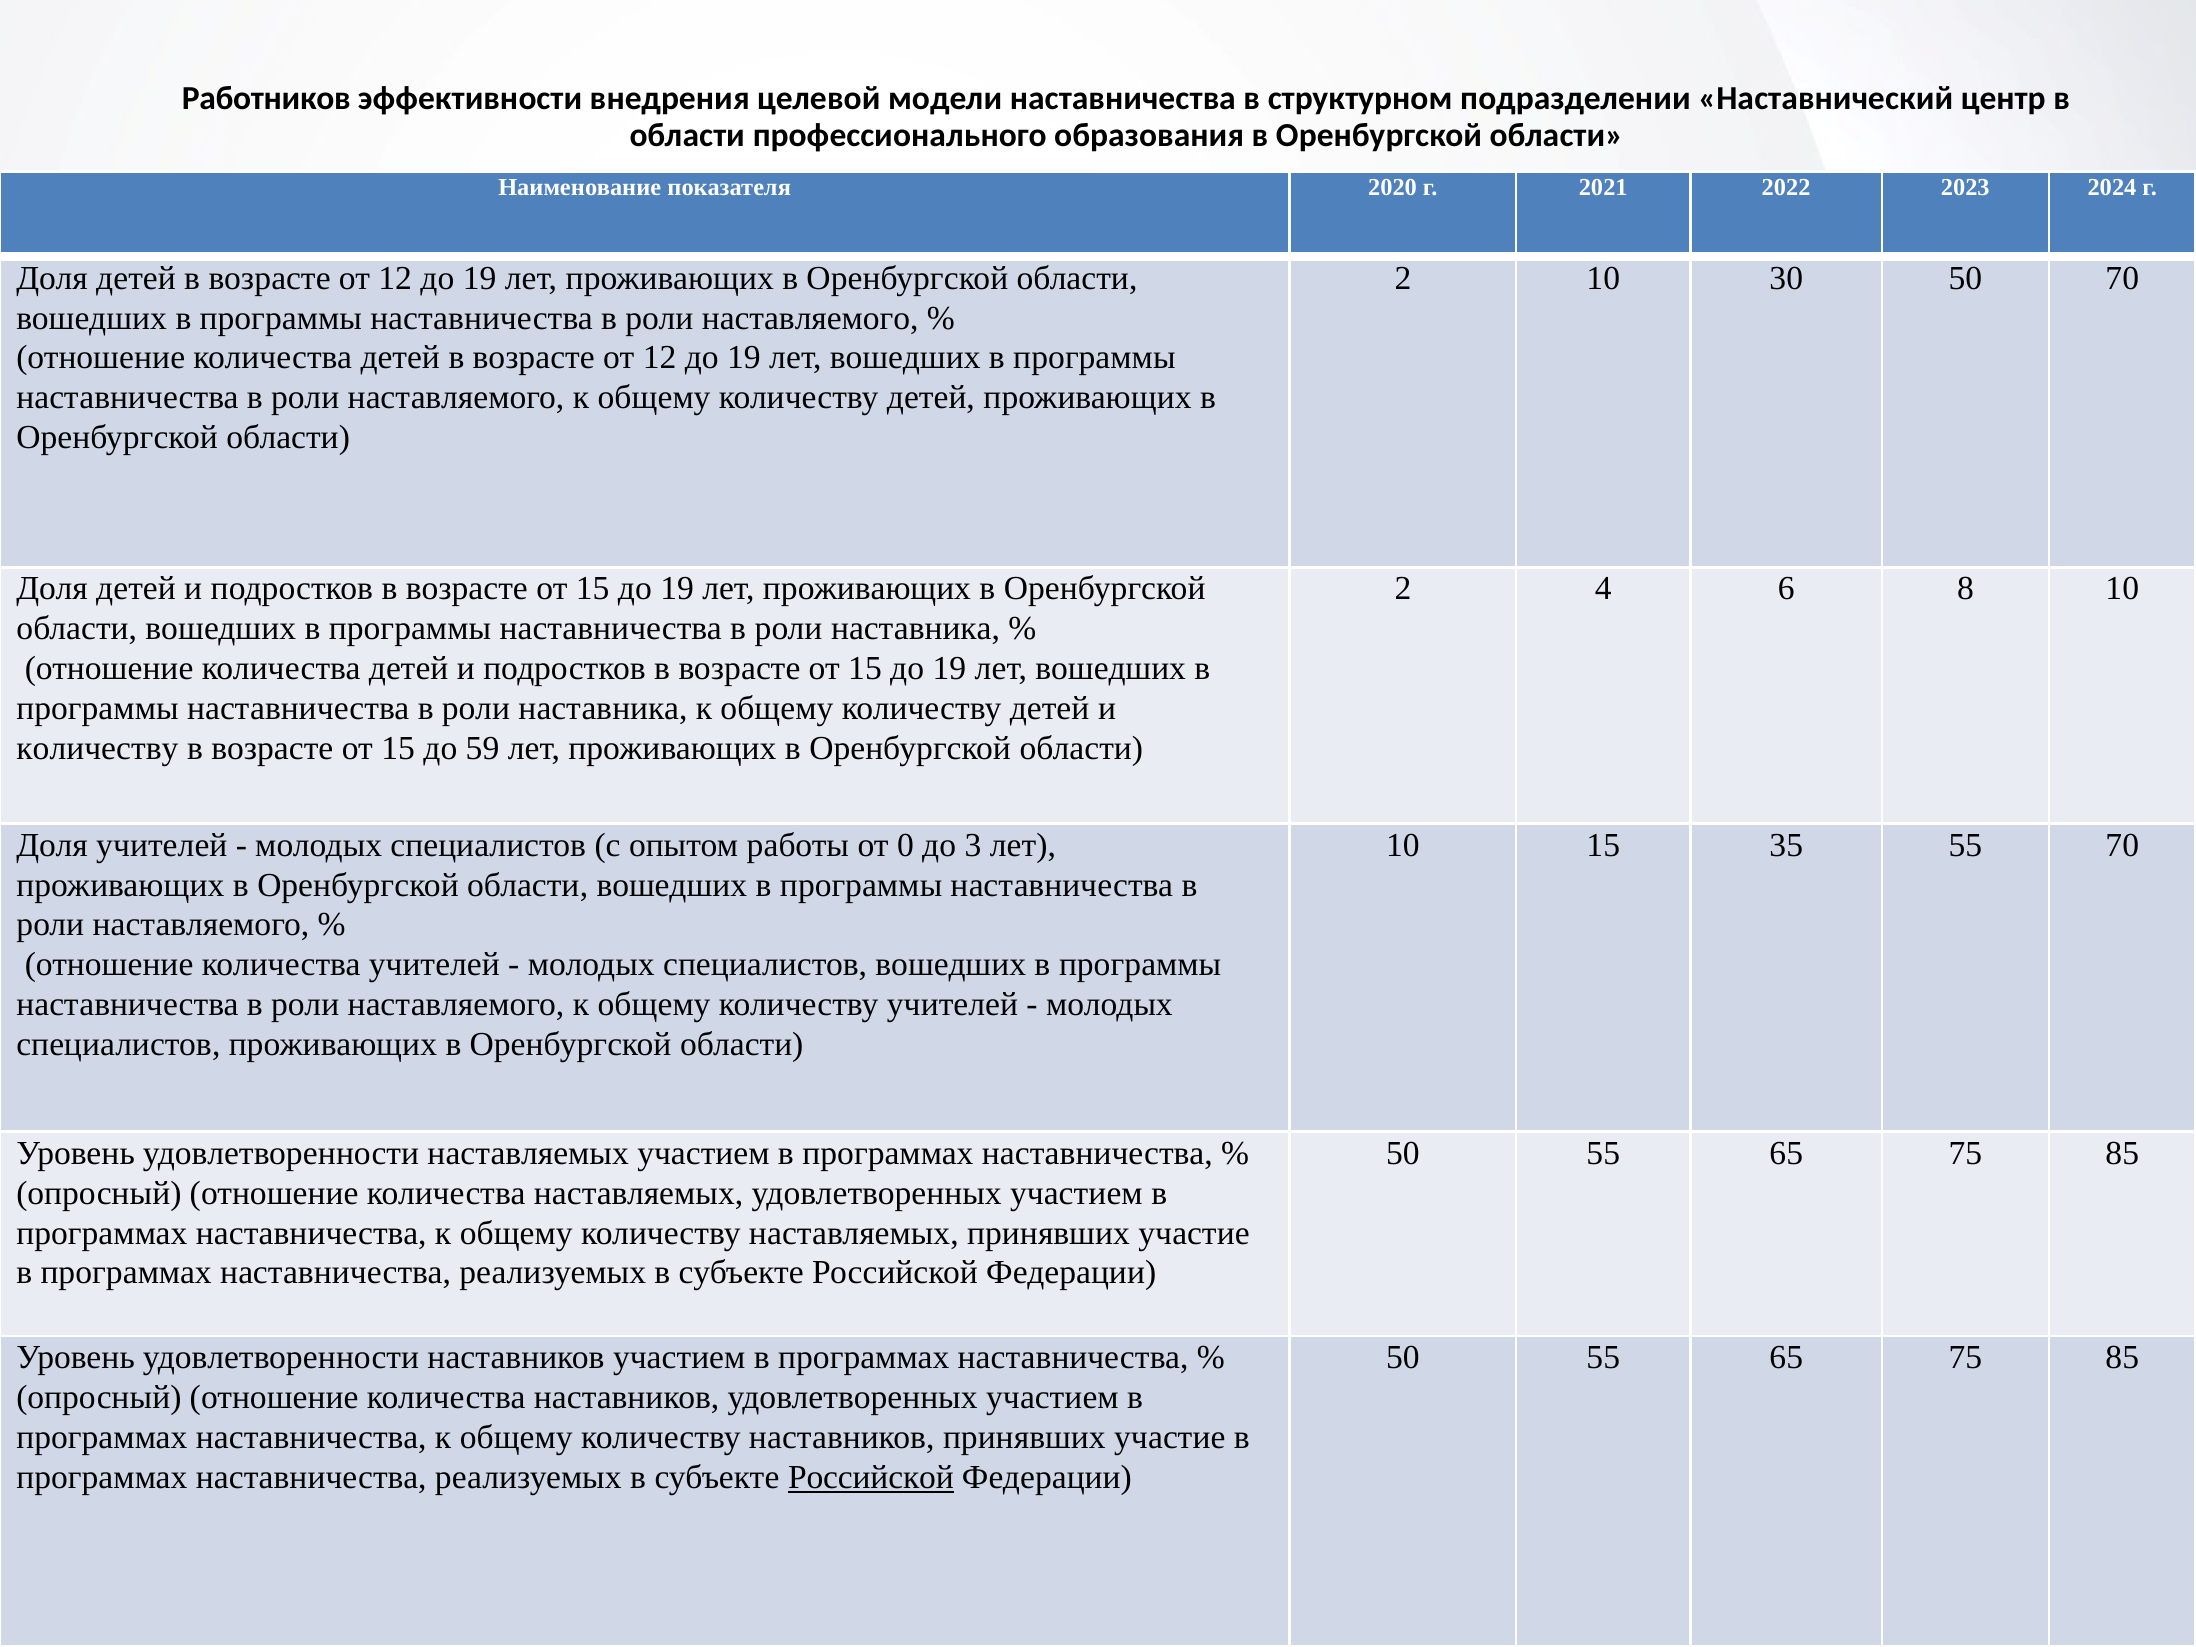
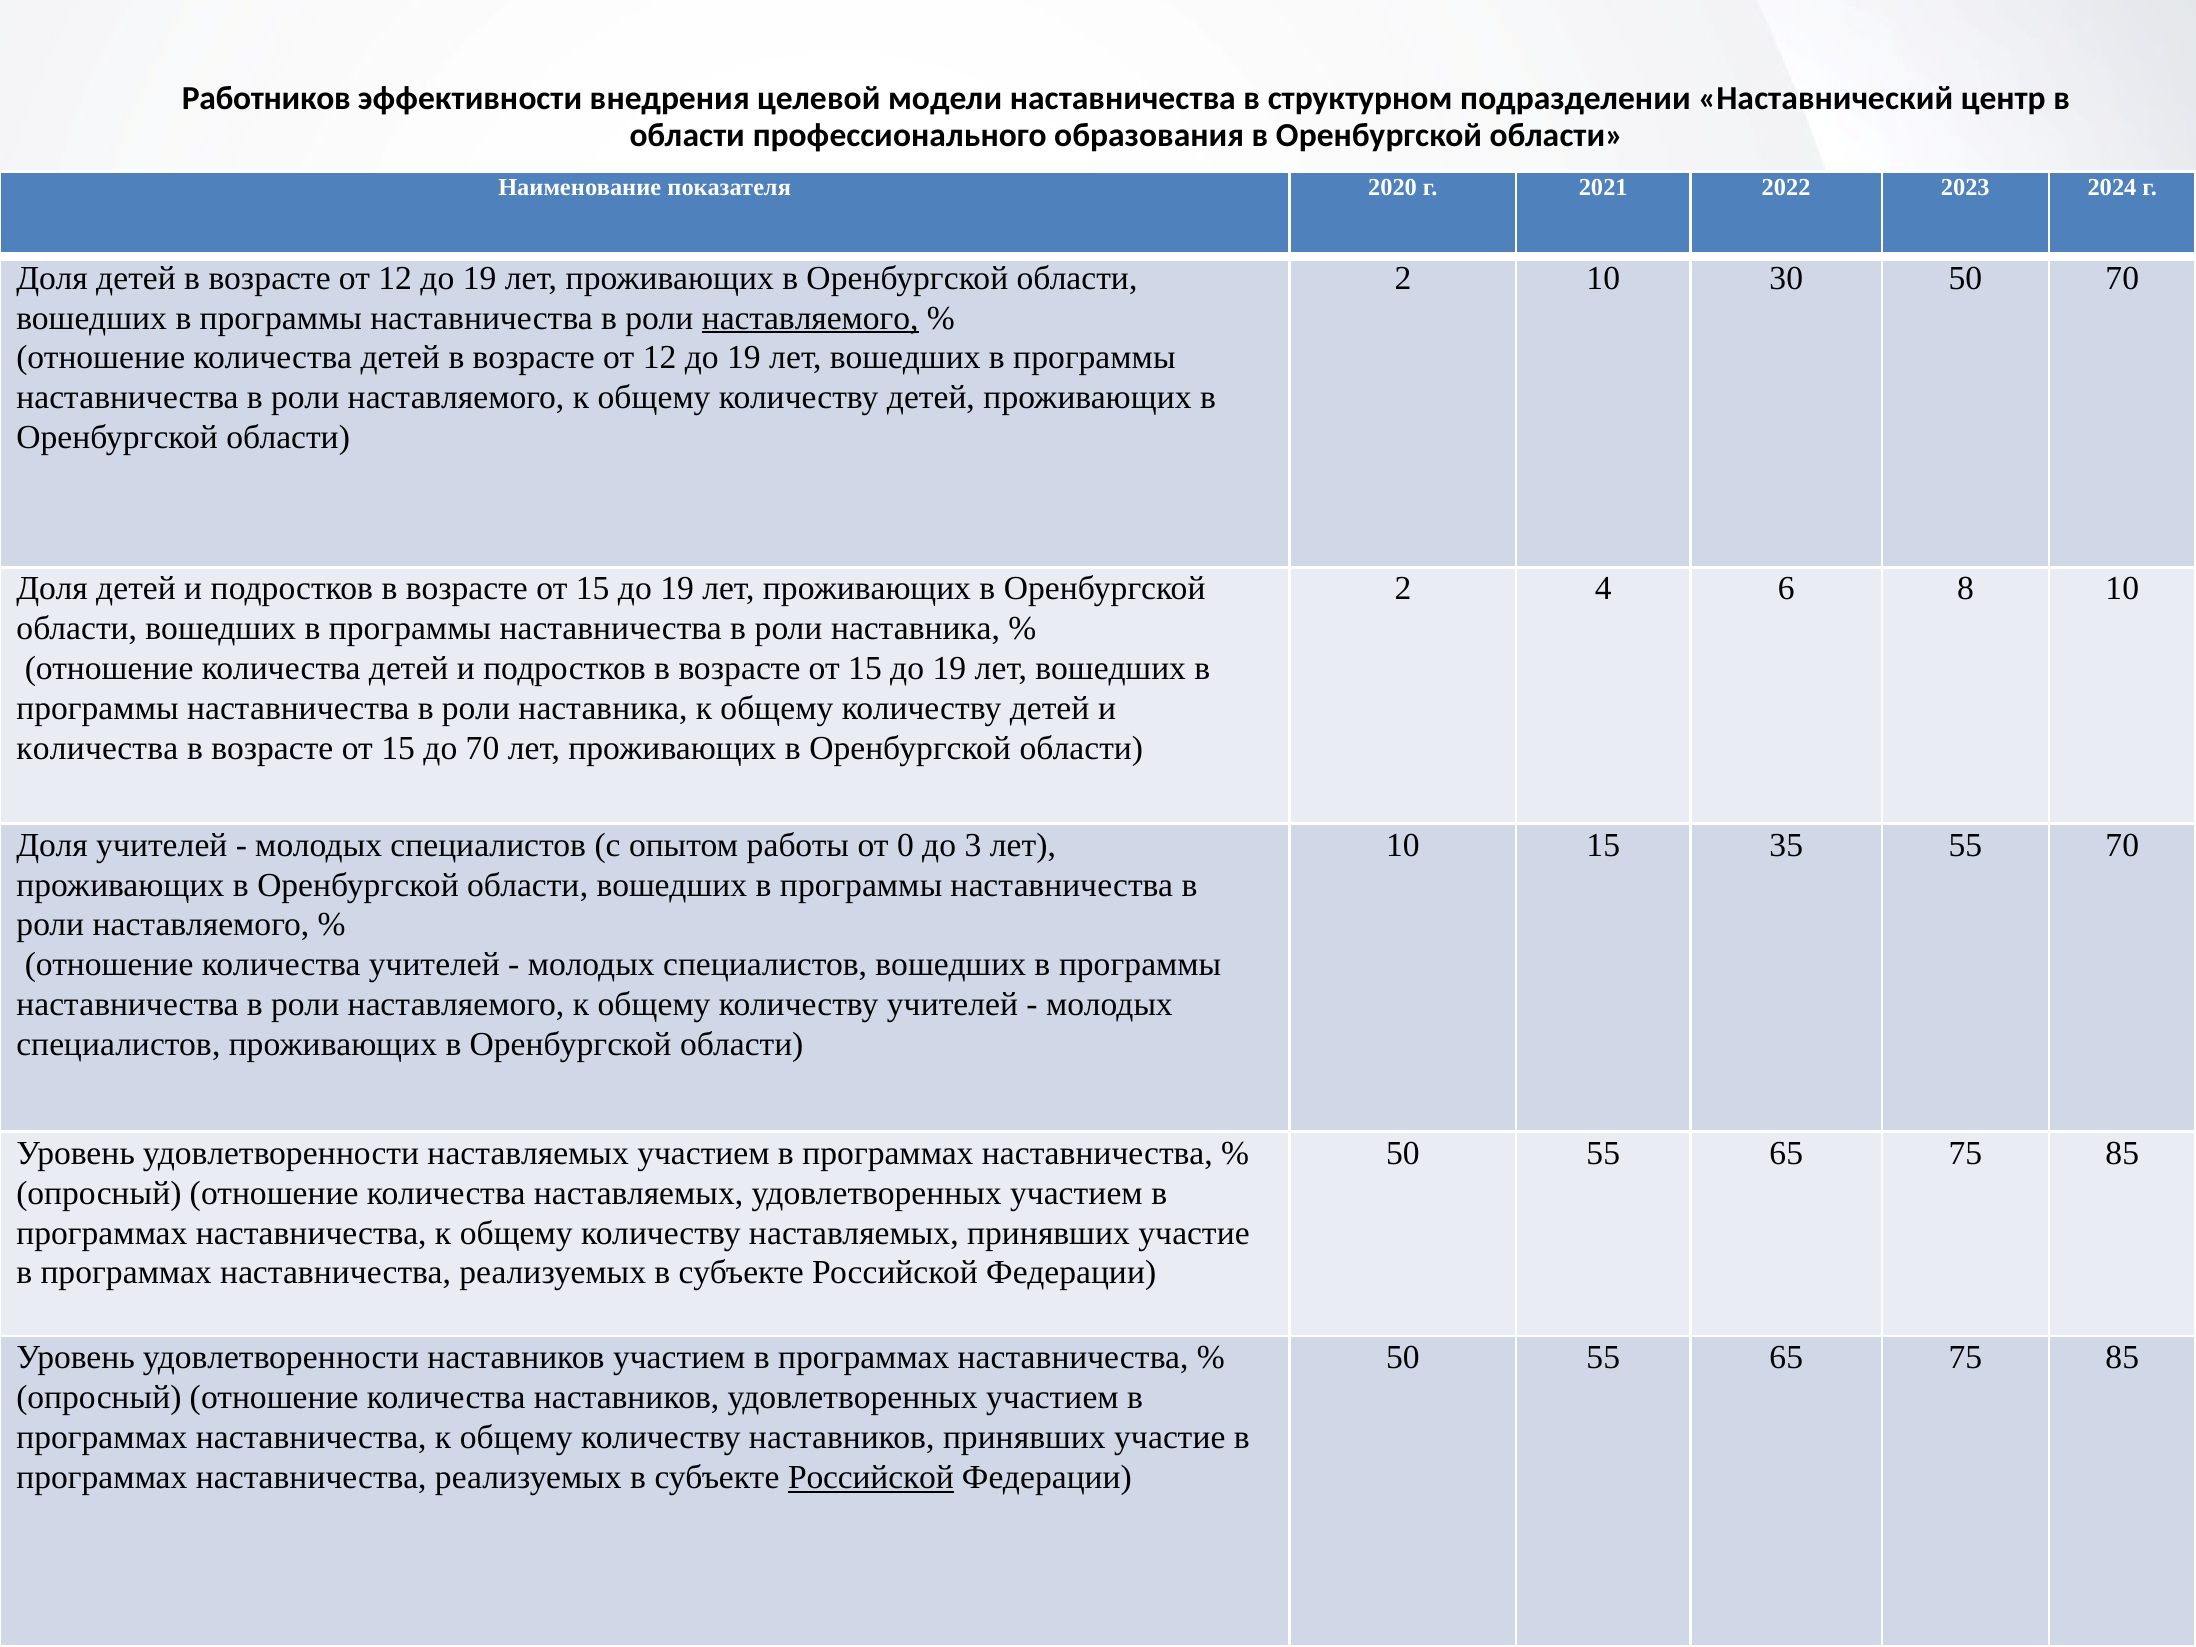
наставляемого at (810, 318) underline: none -> present
количеству at (97, 749): количеству -> количества
до 59: 59 -> 70
